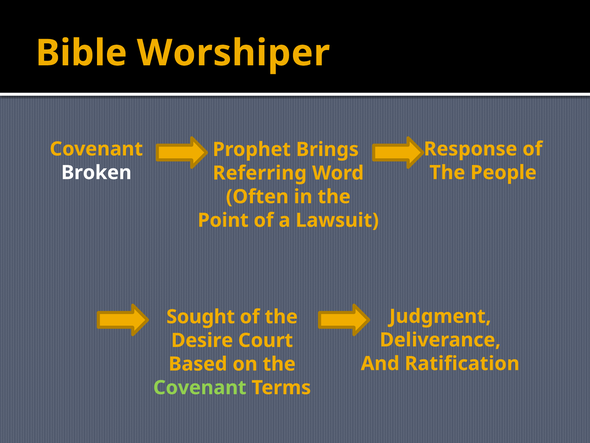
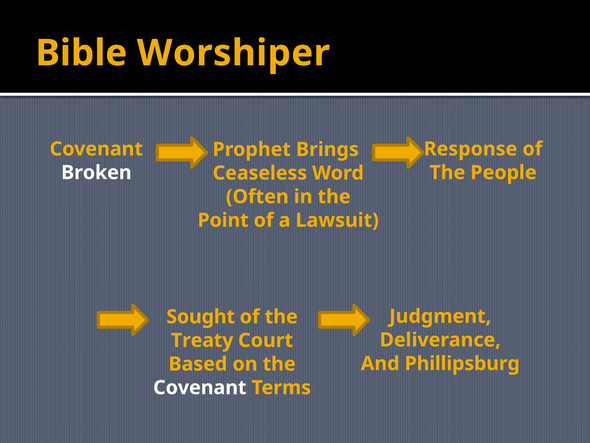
Referring: Referring -> Ceaseless
Desire: Desire -> Treaty
Ratification: Ratification -> Phillipsburg
Covenant at (200, 387) colour: light green -> white
